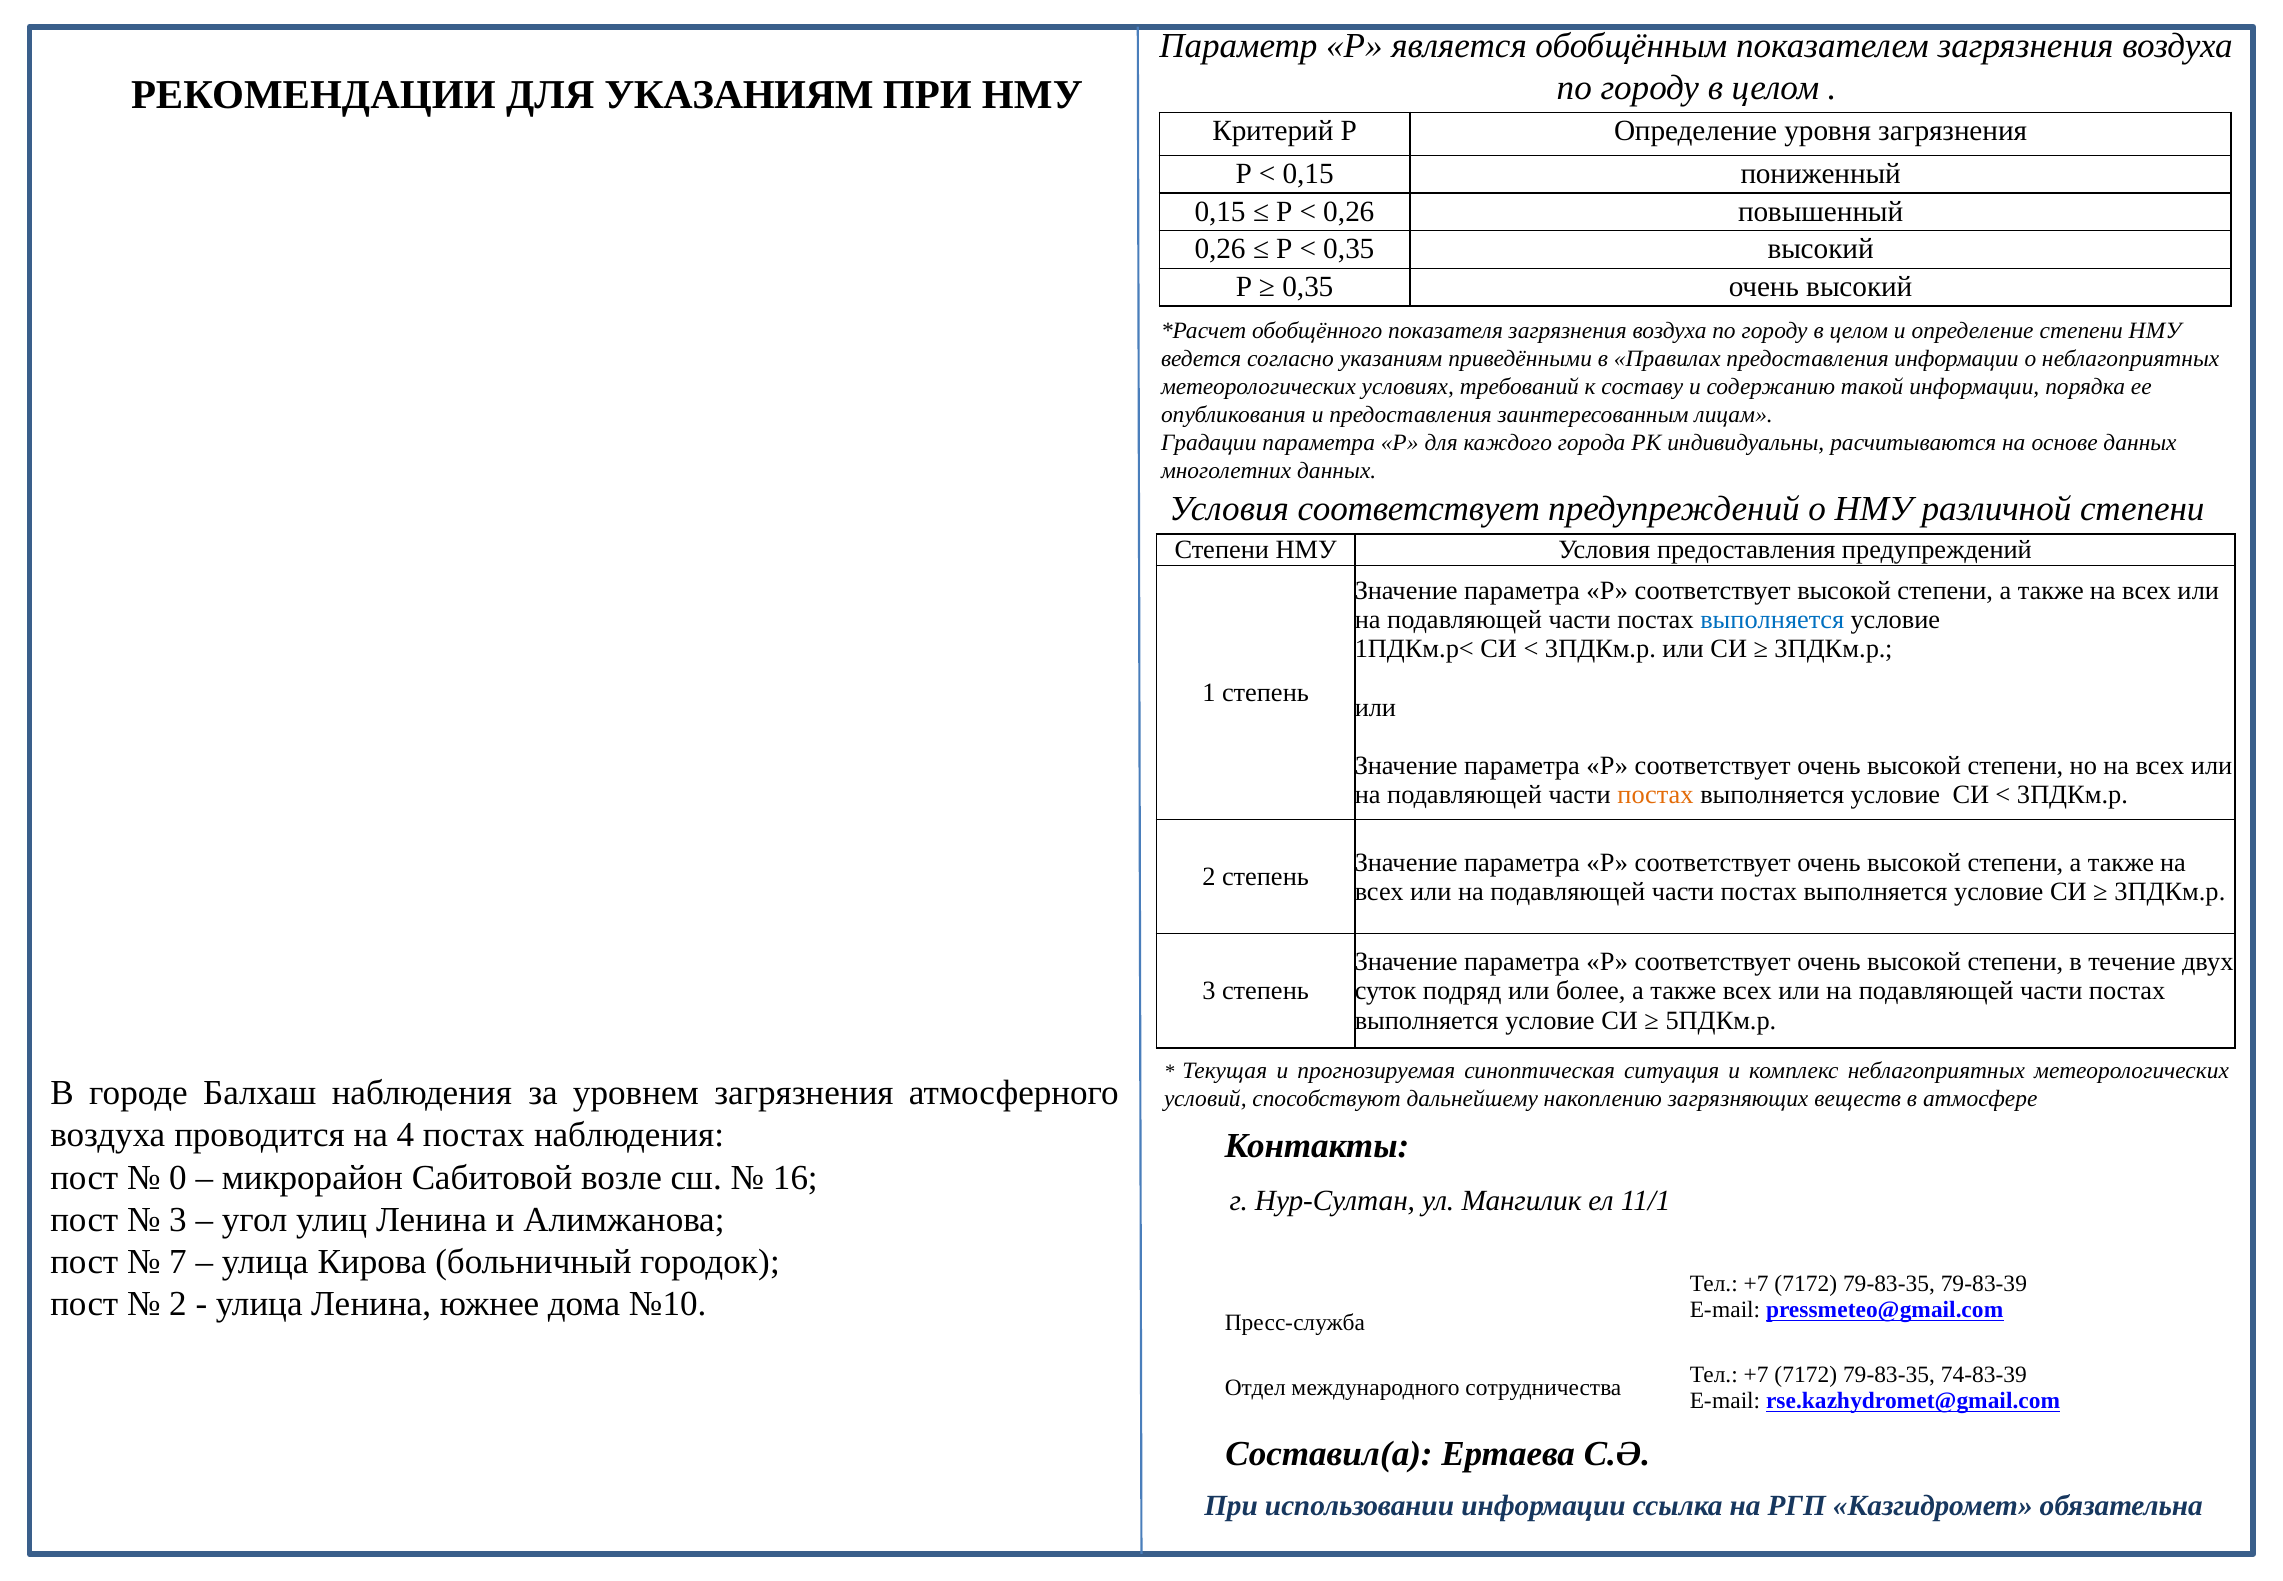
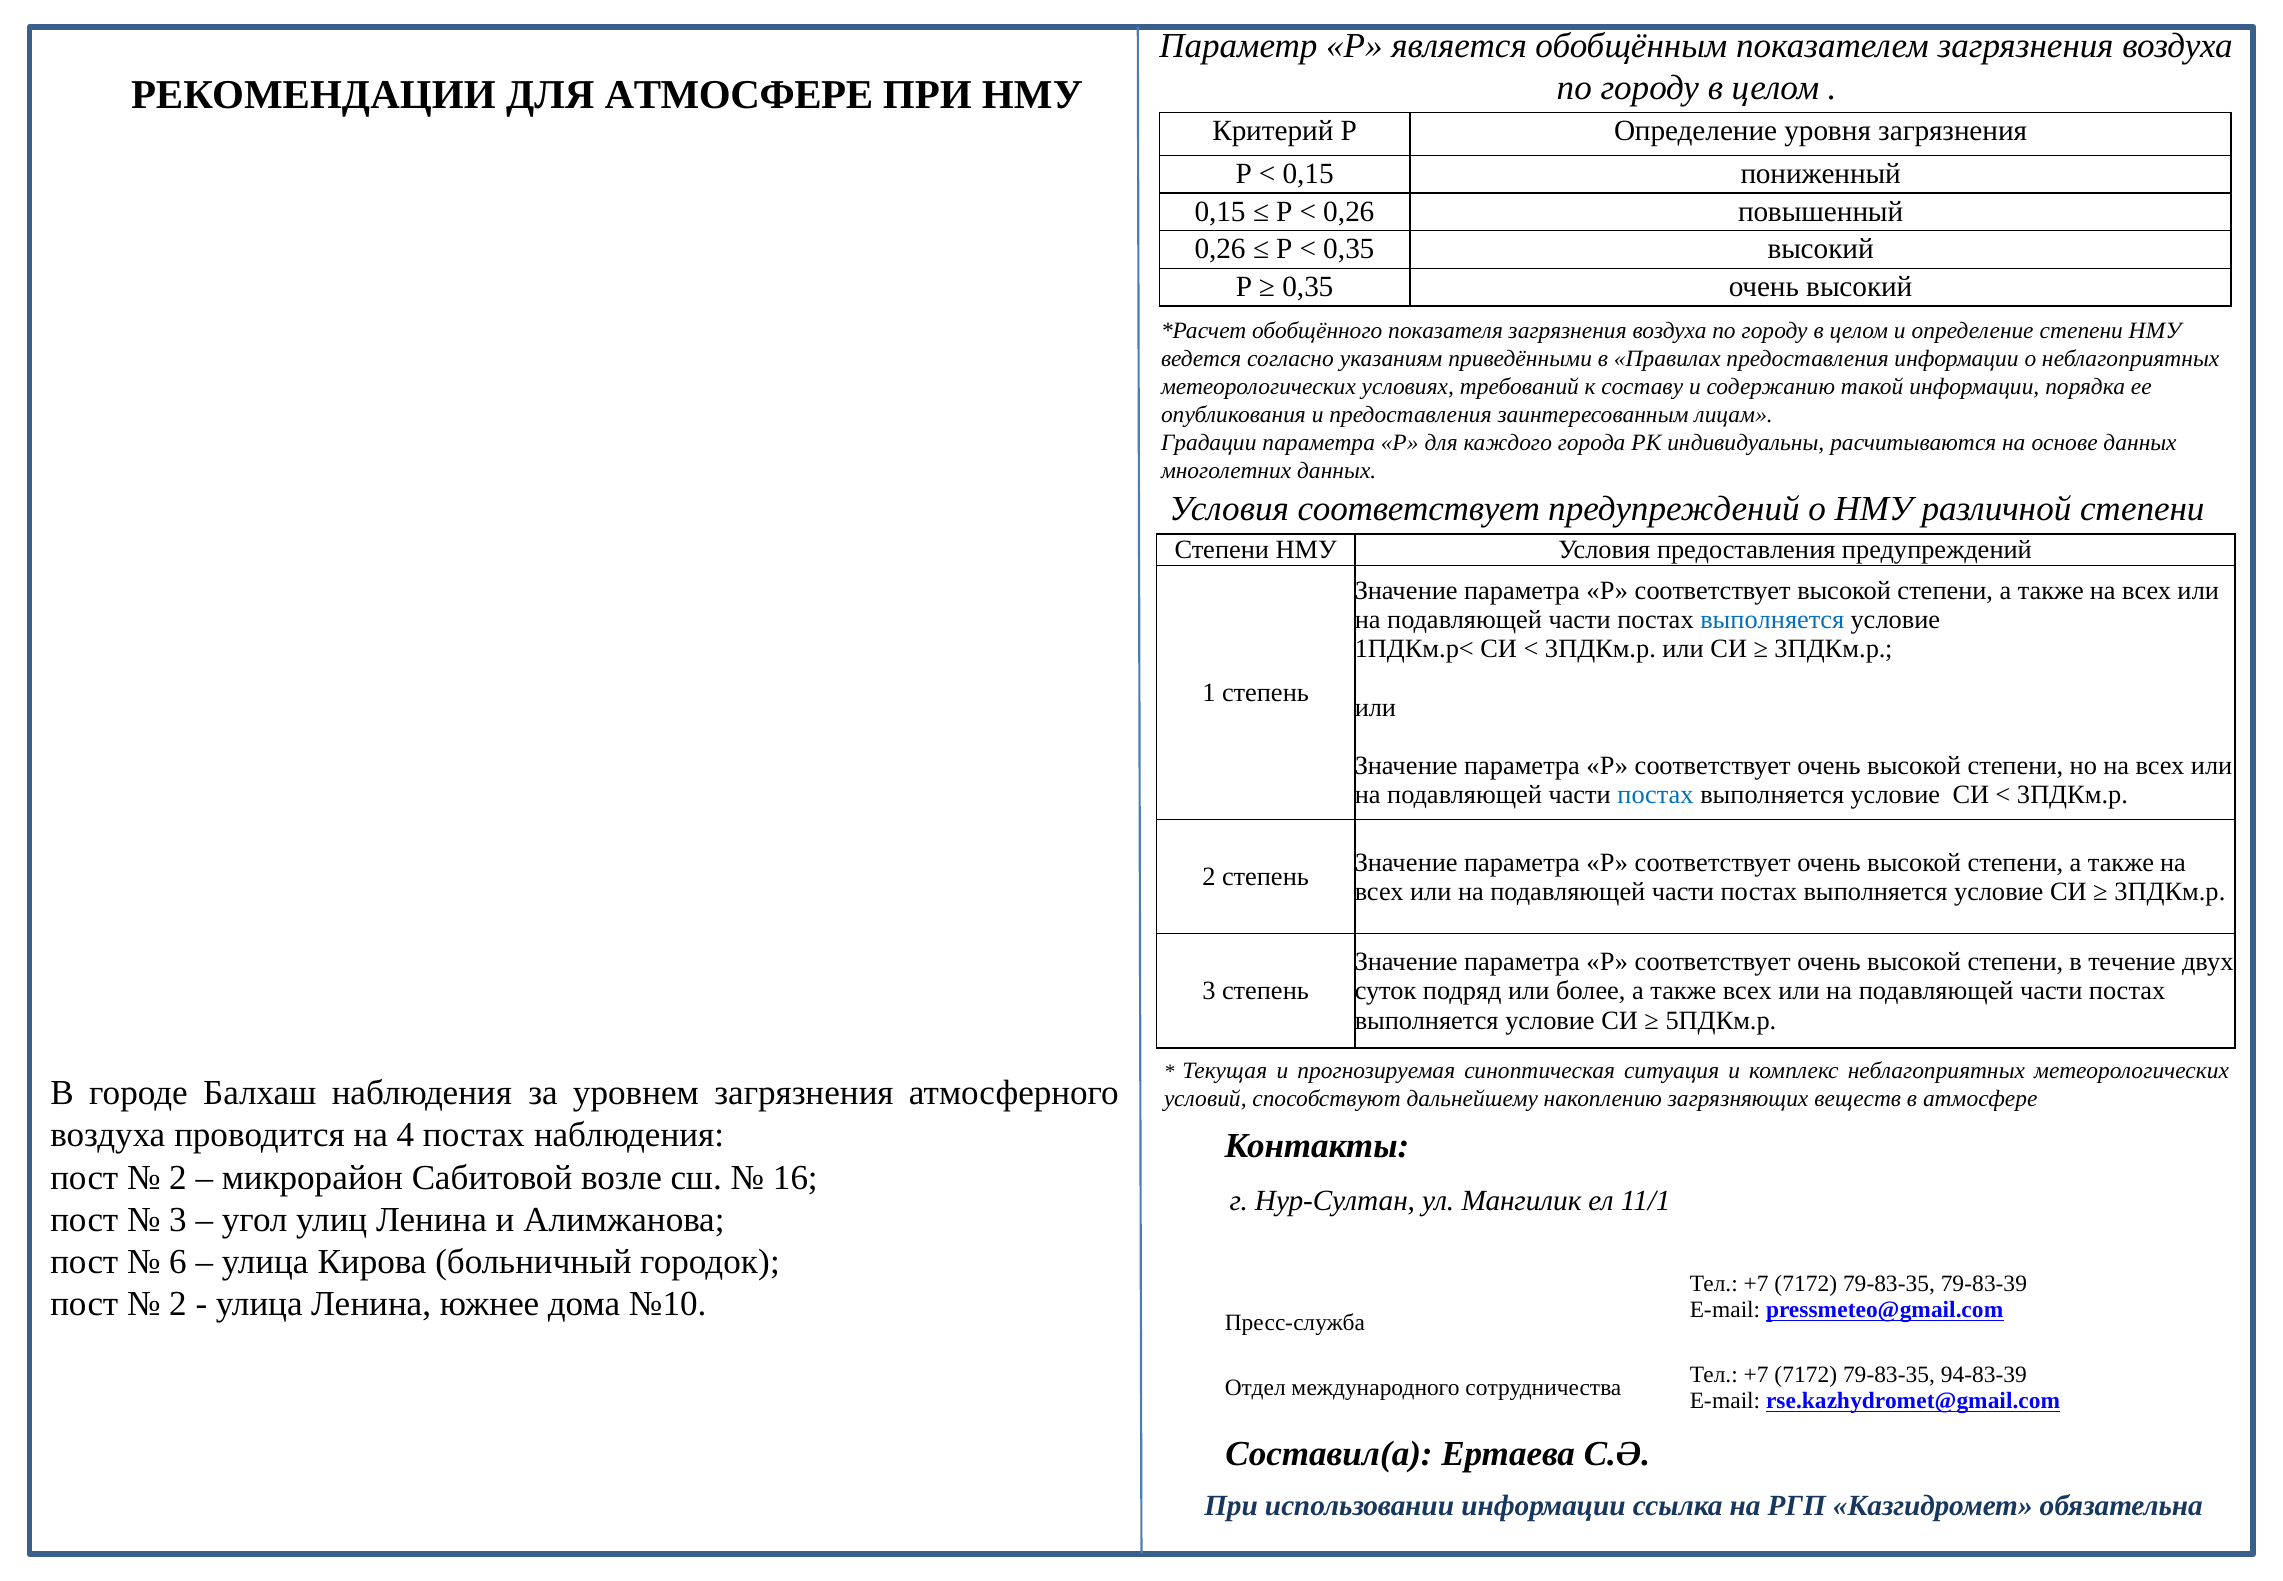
ДЛЯ УКАЗАНИЯМ: УКАЗАНИЯМ -> АТМОСФЕРЕ
постах at (1655, 795) colour: orange -> blue
0 at (178, 1177): 0 -> 2
7: 7 -> 6
74-83-39: 74-83-39 -> 94-83-39
